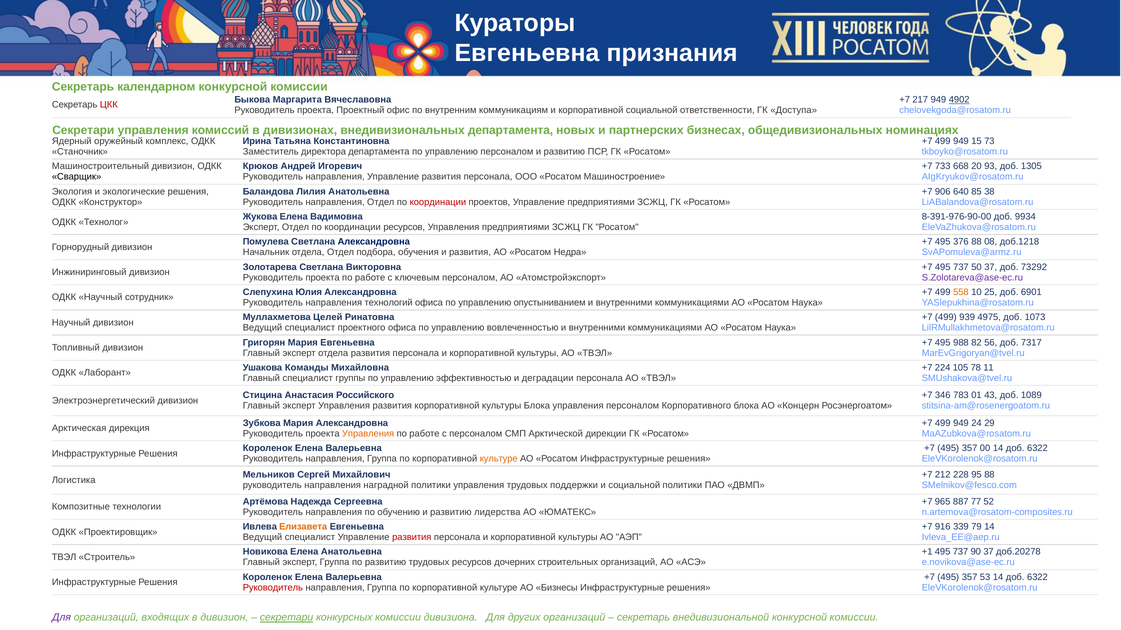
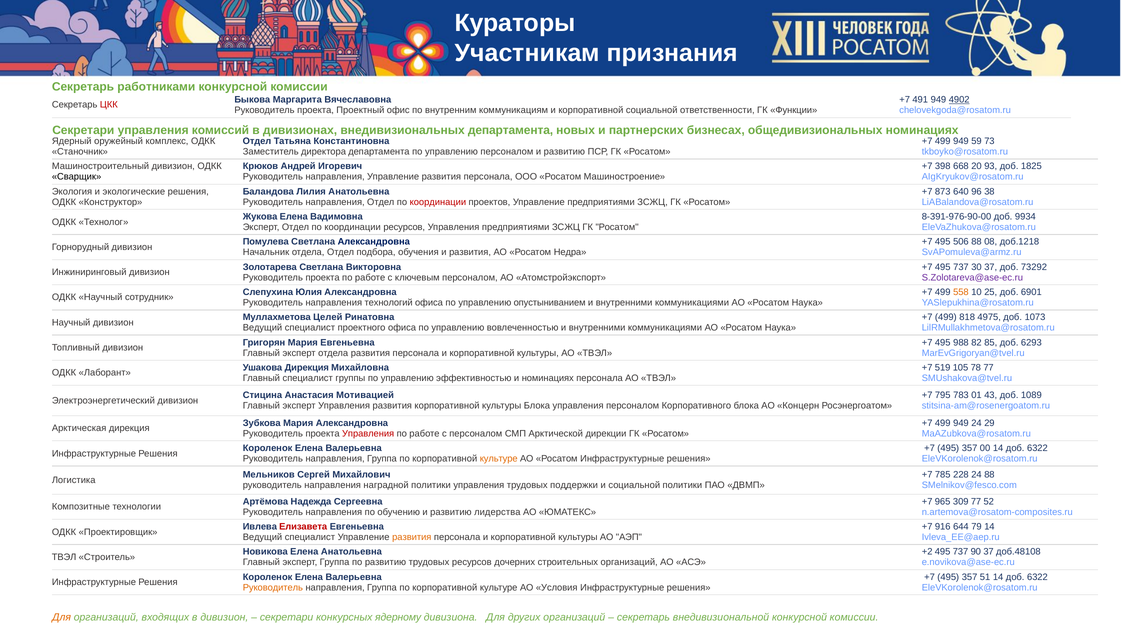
Евгеньевна at (527, 53): Евгеньевна -> Участникам
календарном: календарном -> работниками
217: 217 -> 491
Доступа: Доступа -> Функции
Ирина at (257, 141): Ирина -> Отдел
15: 15 -> 59
733: 733 -> 398
1305: 1305 -> 1825
906: 906 -> 873
85: 85 -> 96
376: 376 -> 506
50: 50 -> 30
939: 939 -> 818
56: 56 -> 85
7317: 7317 -> 6293
Ушакова Команды: Команды -> Дирекция
224: 224 -> 519
78 11: 11 -> 77
и деградации: деградации -> номинациях
Российского: Российского -> Мотивацией
346: 346 -> 795
Управления at (368, 434) colour: orange -> red
212: 212 -> 785
228 95: 95 -> 24
887: 887 -> 309
Елизавета colour: orange -> red
339: 339 -> 644
развития at (412, 538) colour: red -> orange
+1: +1 -> +2
доб.20278: доб.20278 -> доб.48108
53: 53 -> 51
Руководитель at (273, 588) colour: red -> orange
Бизнесы: Бизнесы -> Условия
Для at (62, 618) colour: purple -> orange
секретари at (287, 618) underline: present -> none
конкурсных комиссии: комиссии -> ядерному
